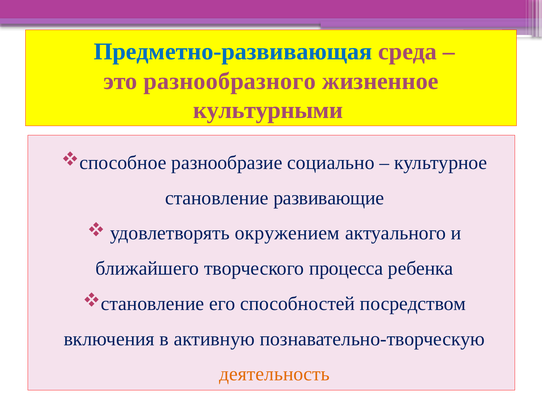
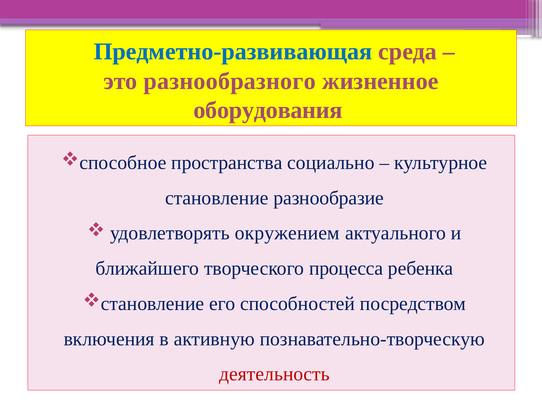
культурными: культурными -> оборудования
разнообразие: разнообразие -> пространства
развивающие: развивающие -> разнообразие
деятельность colour: orange -> red
